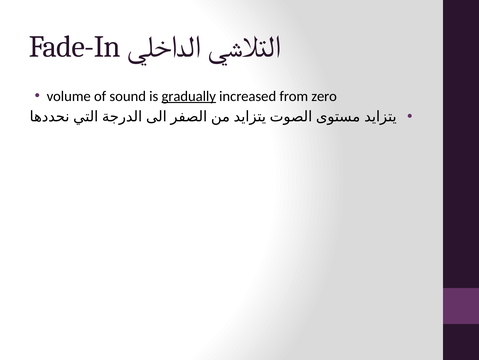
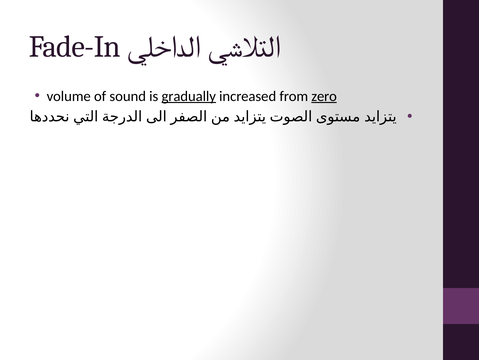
zero underline: none -> present
